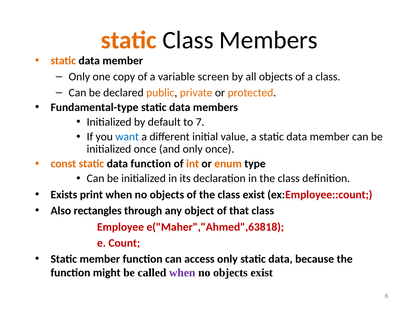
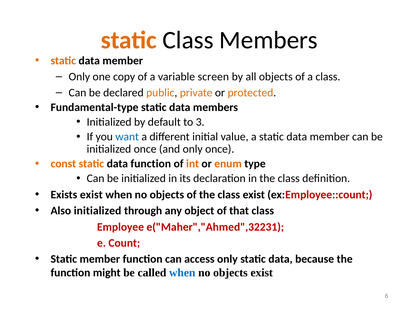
7: 7 -> 3
Exists print: print -> exist
Also rectangles: rectangles -> initialized
e("Maher","Ahmed",63818: e("Maher","Ahmed",63818 -> e("Maher","Ahmed",32231
when at (182, 273) colour: purple -> blue
